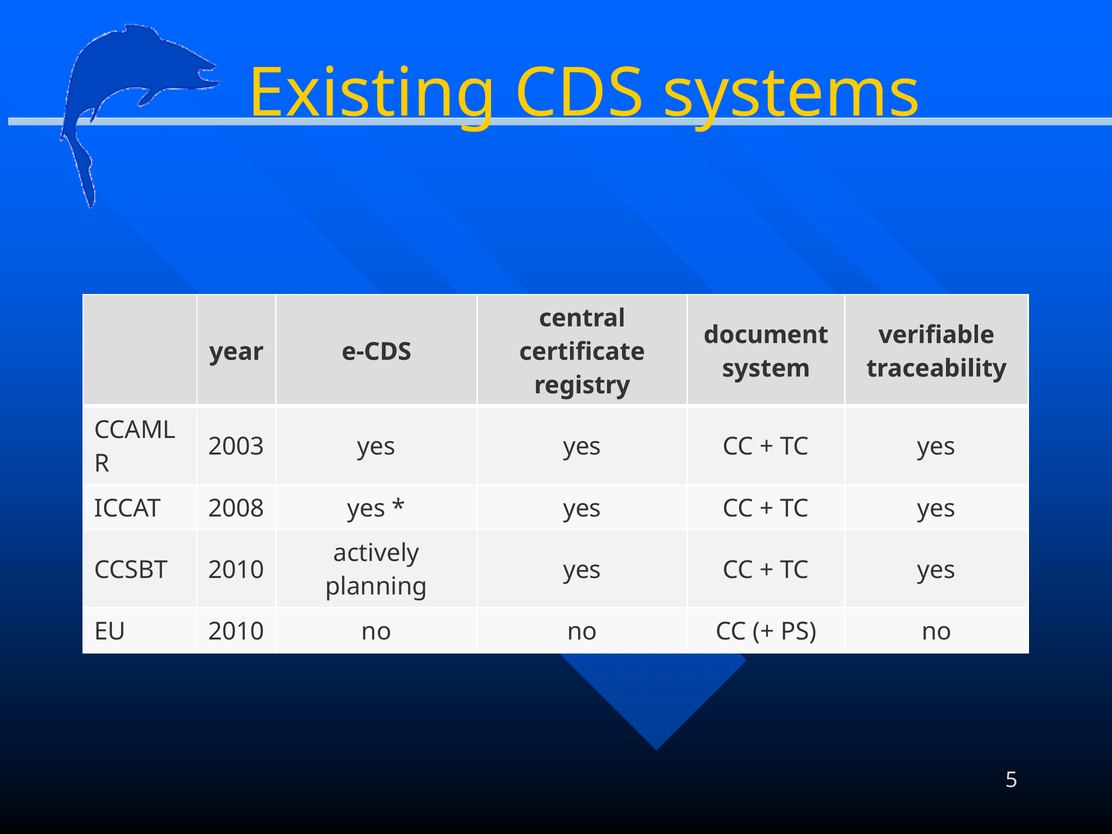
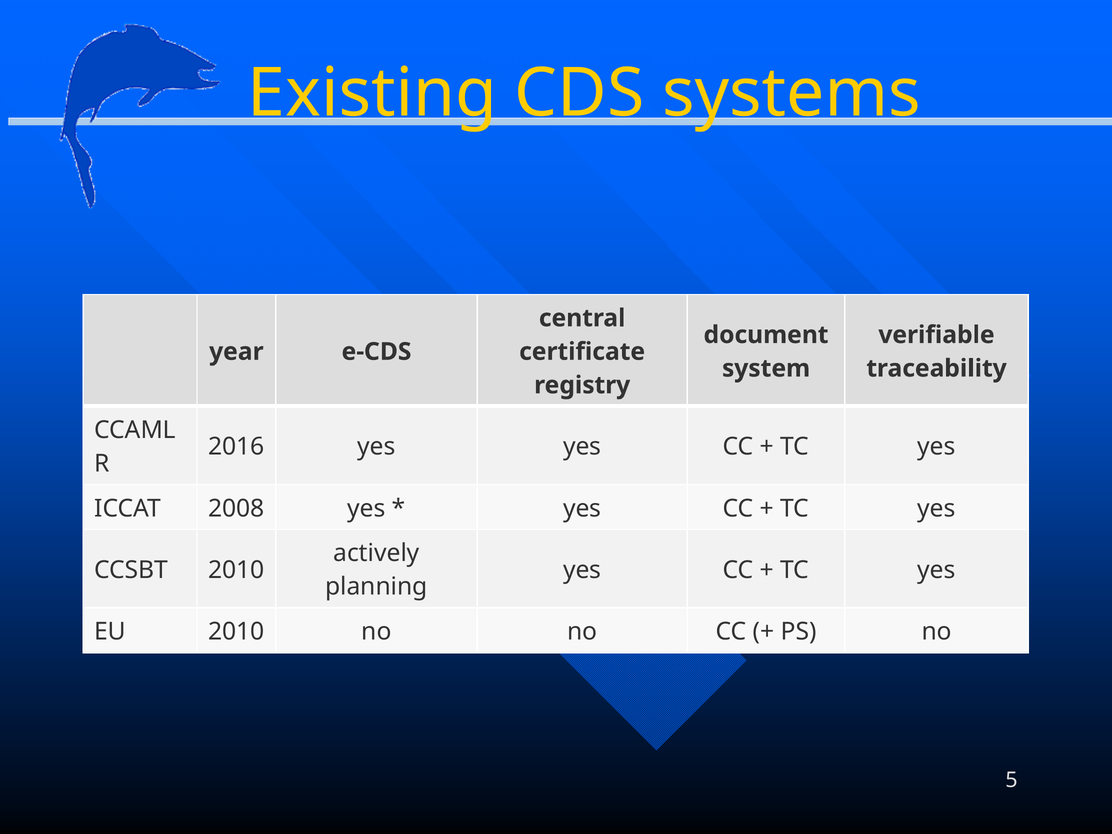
2003: 2003 -> 2016
